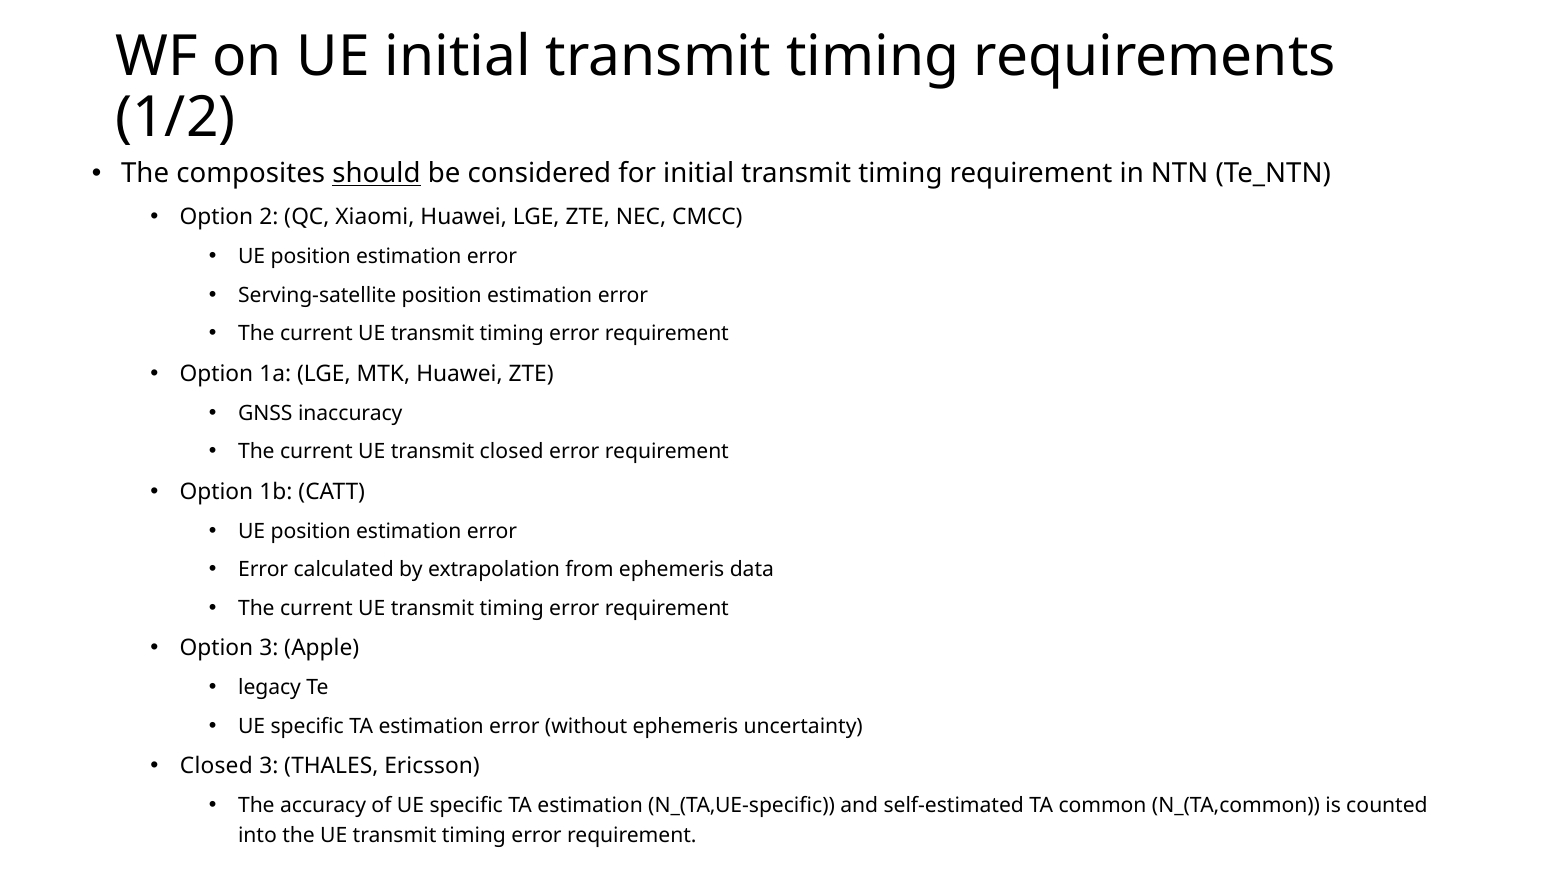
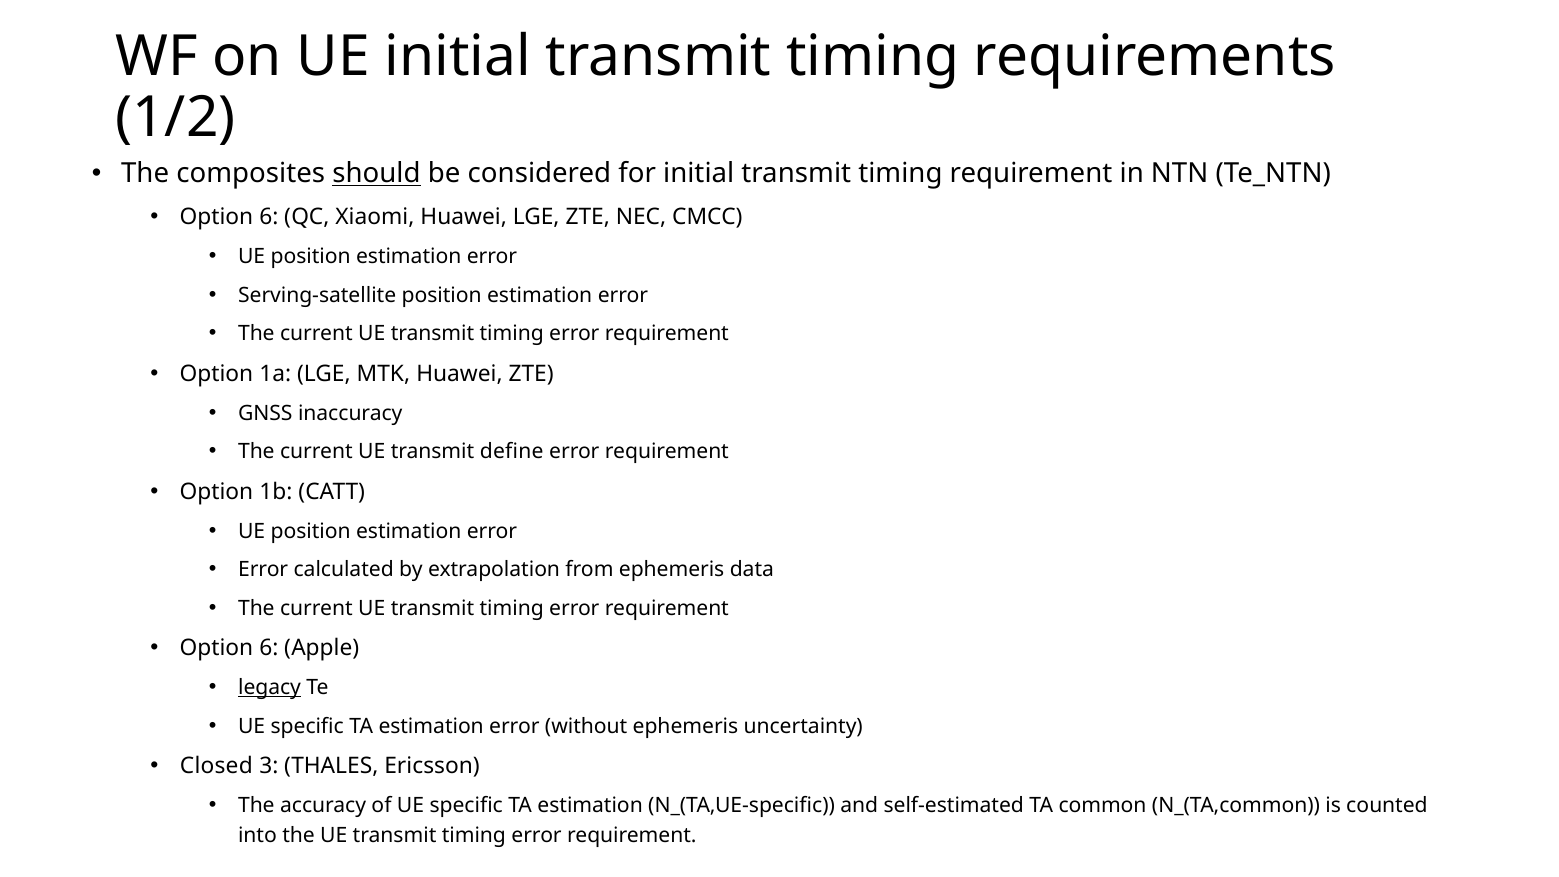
2 at (269, 217): 2 -> 6
transmit closed: closed -> define
3 at (269, 648): 3 -> 6
legacy underline: none -> present
